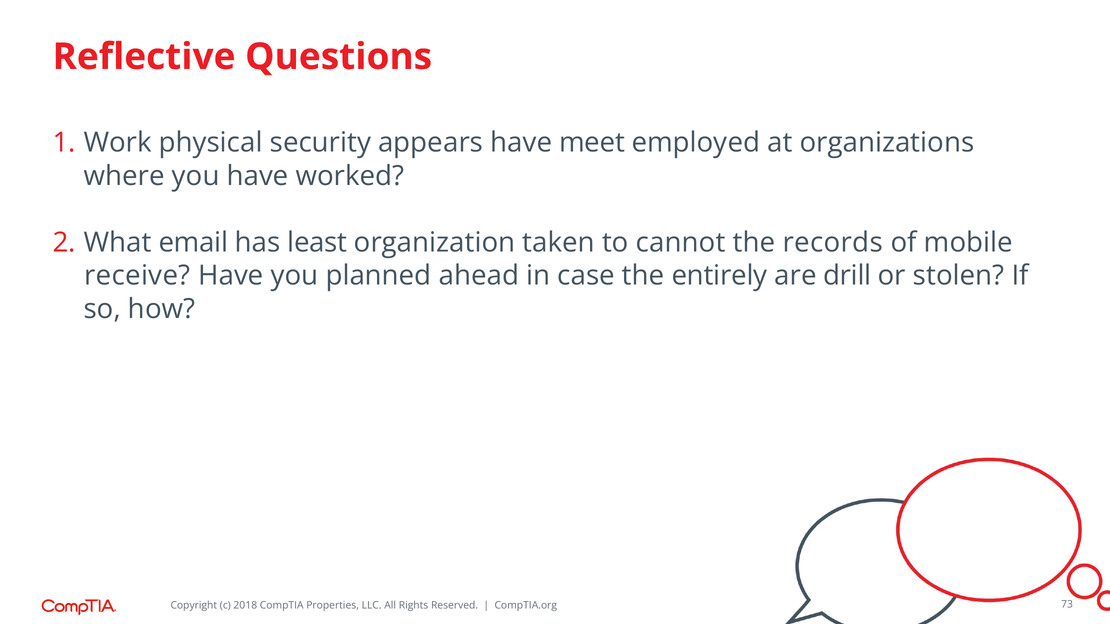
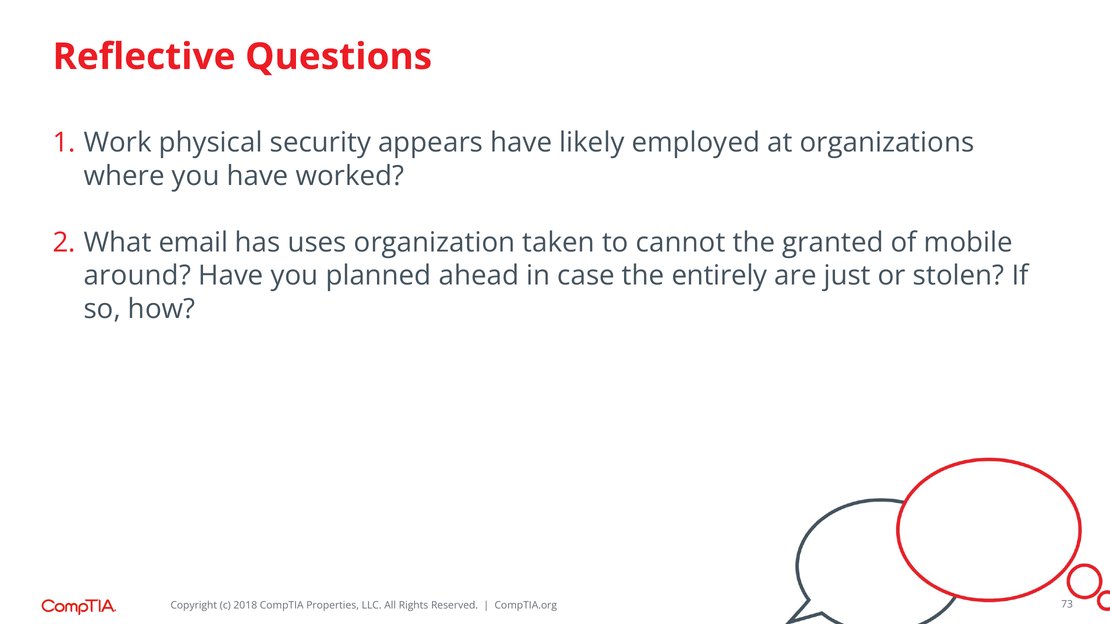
meet: meet -> likely
least: least -> uses
records: records -> granted
receive: receive -> around
drill: drill -> just
